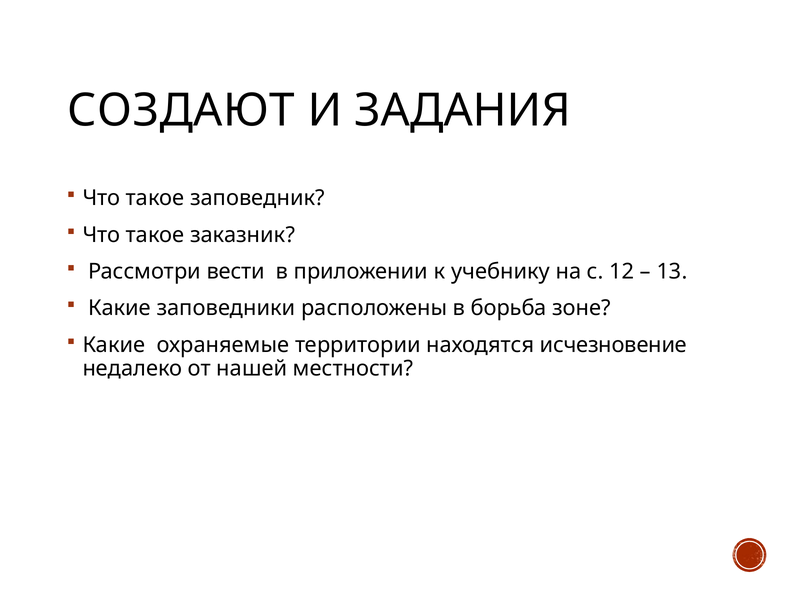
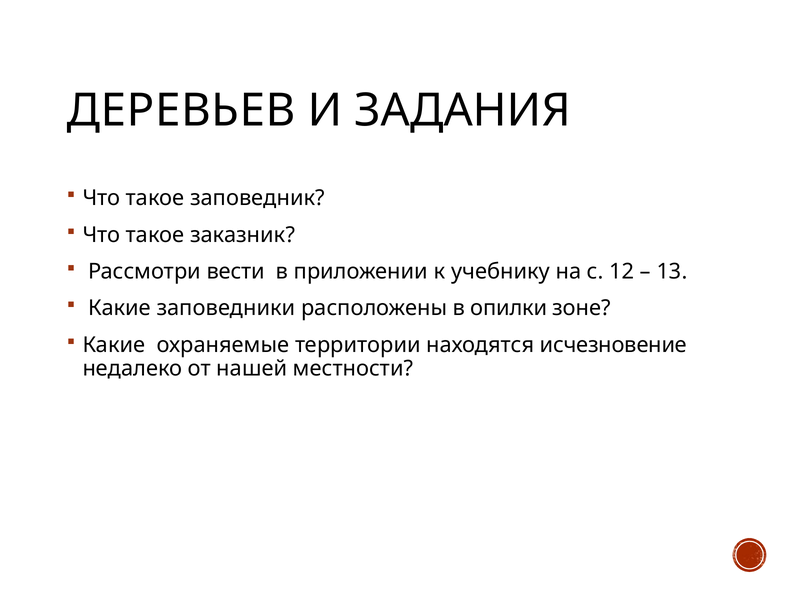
СОЗДАЮТ: СОЗДАЮТ -> ДЕРЕВЬЕВ
борьба: борьба -> опилки
